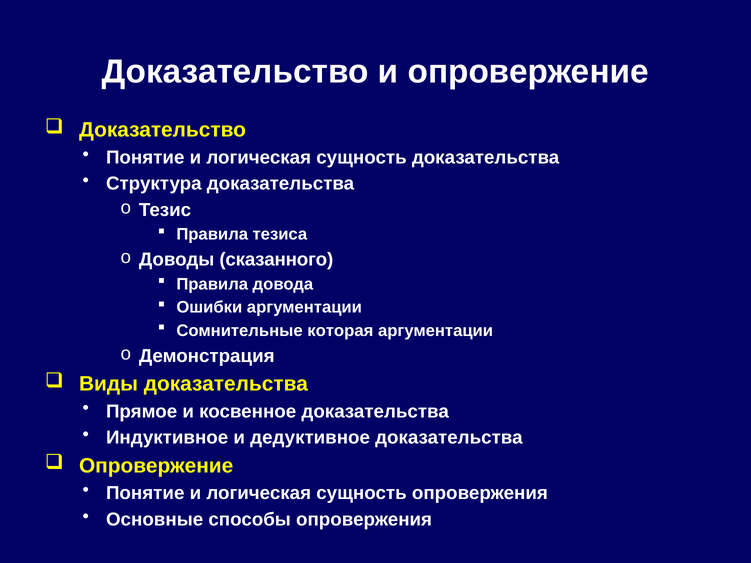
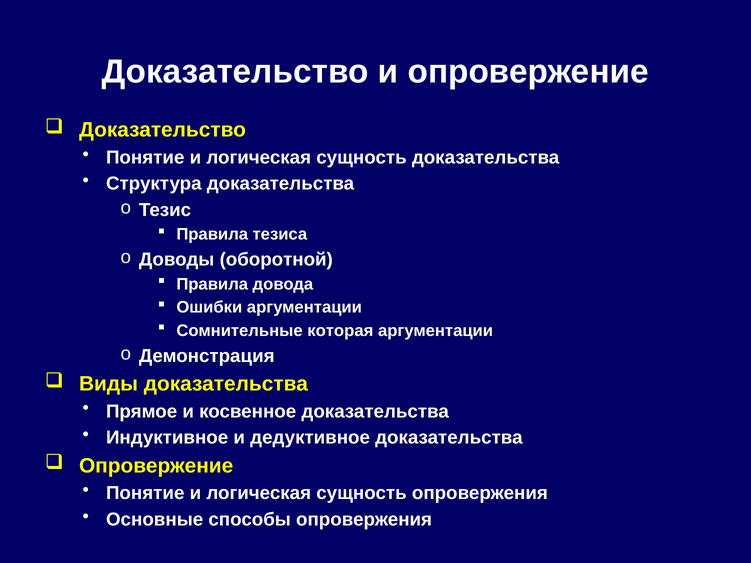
сказанного: сказанного -> оборотной
